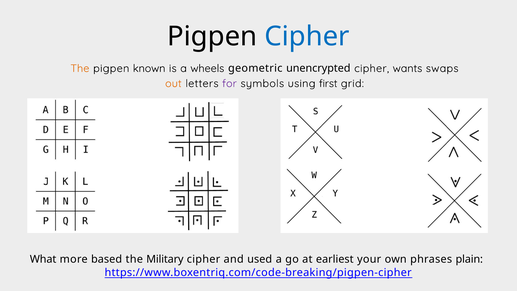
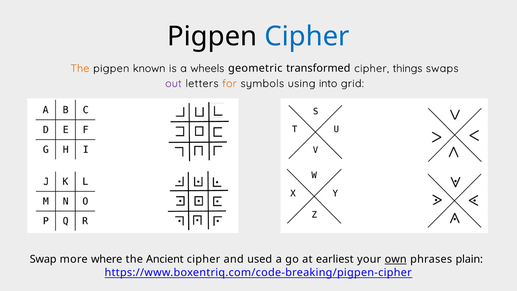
unencrypted: unencrypted -> transformed
wants: wants -> things
out colour: orange -> purple
for colour: purple -> orange
first: first -> into
What: What -> Swap
based: based -> where
Military: Military -> Ancient
own underline: none -> present
